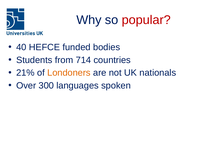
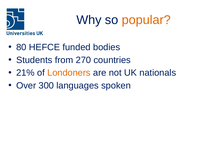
popular colour: red -> orange
40: 40 -> 80
714: 714 -> 270
